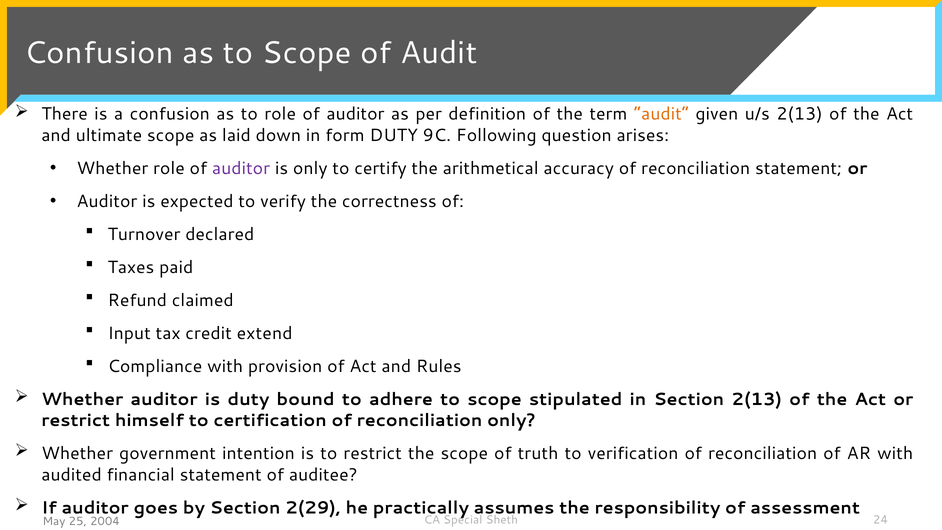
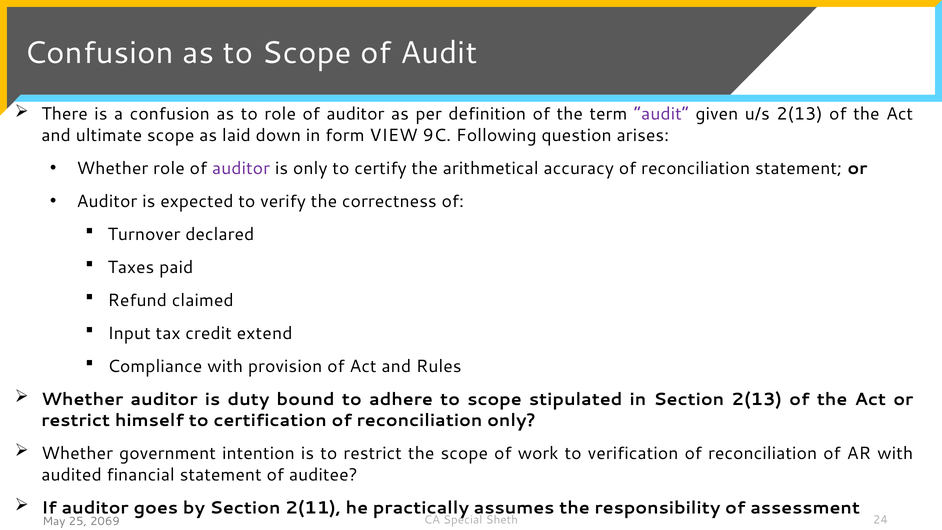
audit at (661, 114) colour: orange -> purple
form DUTY: DUTY -> VIEW
truth: truth -> work
2(29: 2(29 -> 2(11
2004: 2004 -> 2069
